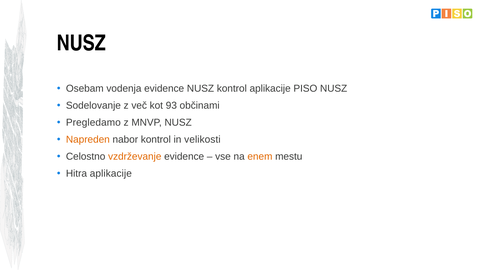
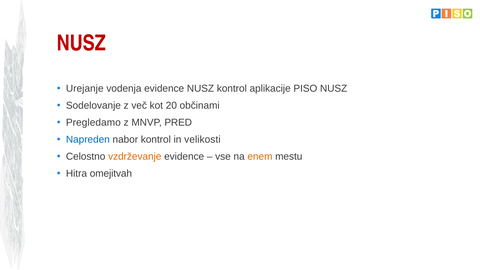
NUSZ at (81, 43) colour: black -> red
Osebam: Osebam -> Urejanje
93: 93 -> 20
MNVP NUSZ: NUSZ -> PRED
Napreden colour: orange -> blue
Hitra aplikacije: aplikacije -> omejitvah
